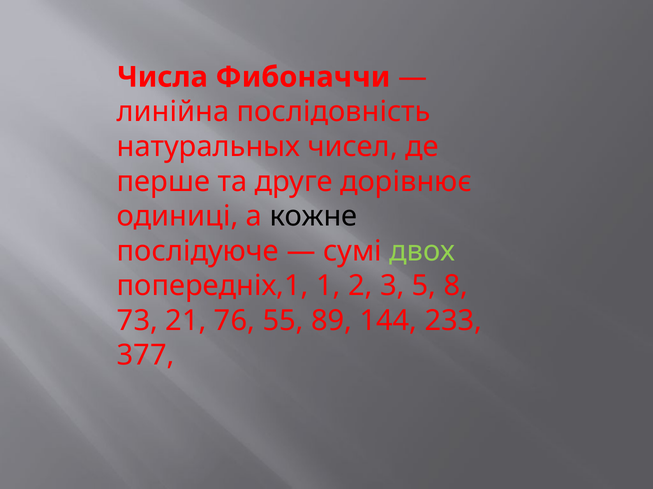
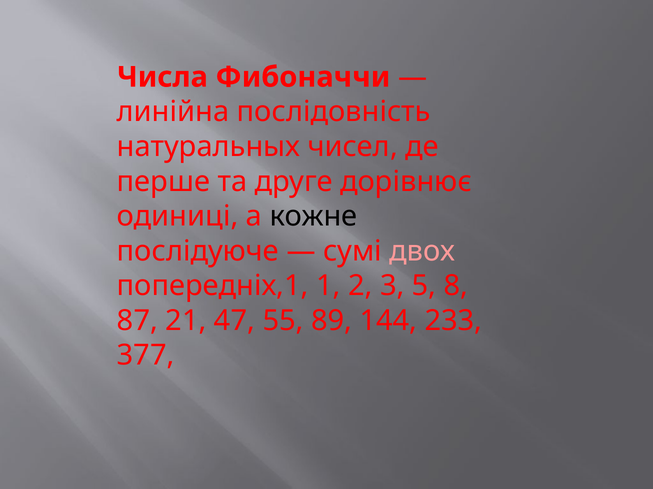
двох colour: light green -> pink
73: 73 -> 87
76: 76 -> 47
